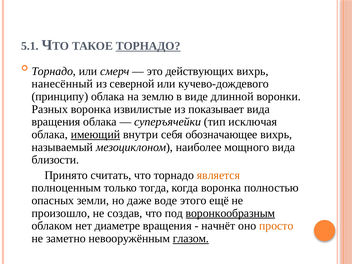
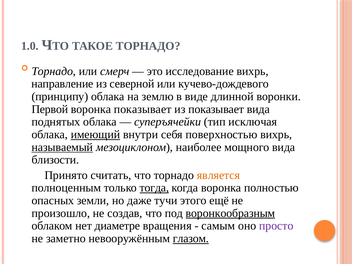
5.1: 5.1 -> 1.0
ТОРНАДО at (148, 46) underline: present -> none
действующих: действующих -> исследование
нанесённый: нанесённый -> направление
Разных: Разных -> Первой
воронка извилистые: извилистые -> показывает
вращения at (56, 122): вращения -> поднятых
обозначающее: обозначающее -> поверхностью
называемый underline: none -> present
тогда underline: none -> present
воде: воде -> тучи
начнёт: начнёт -> самым
просто colour: orange -> purple
